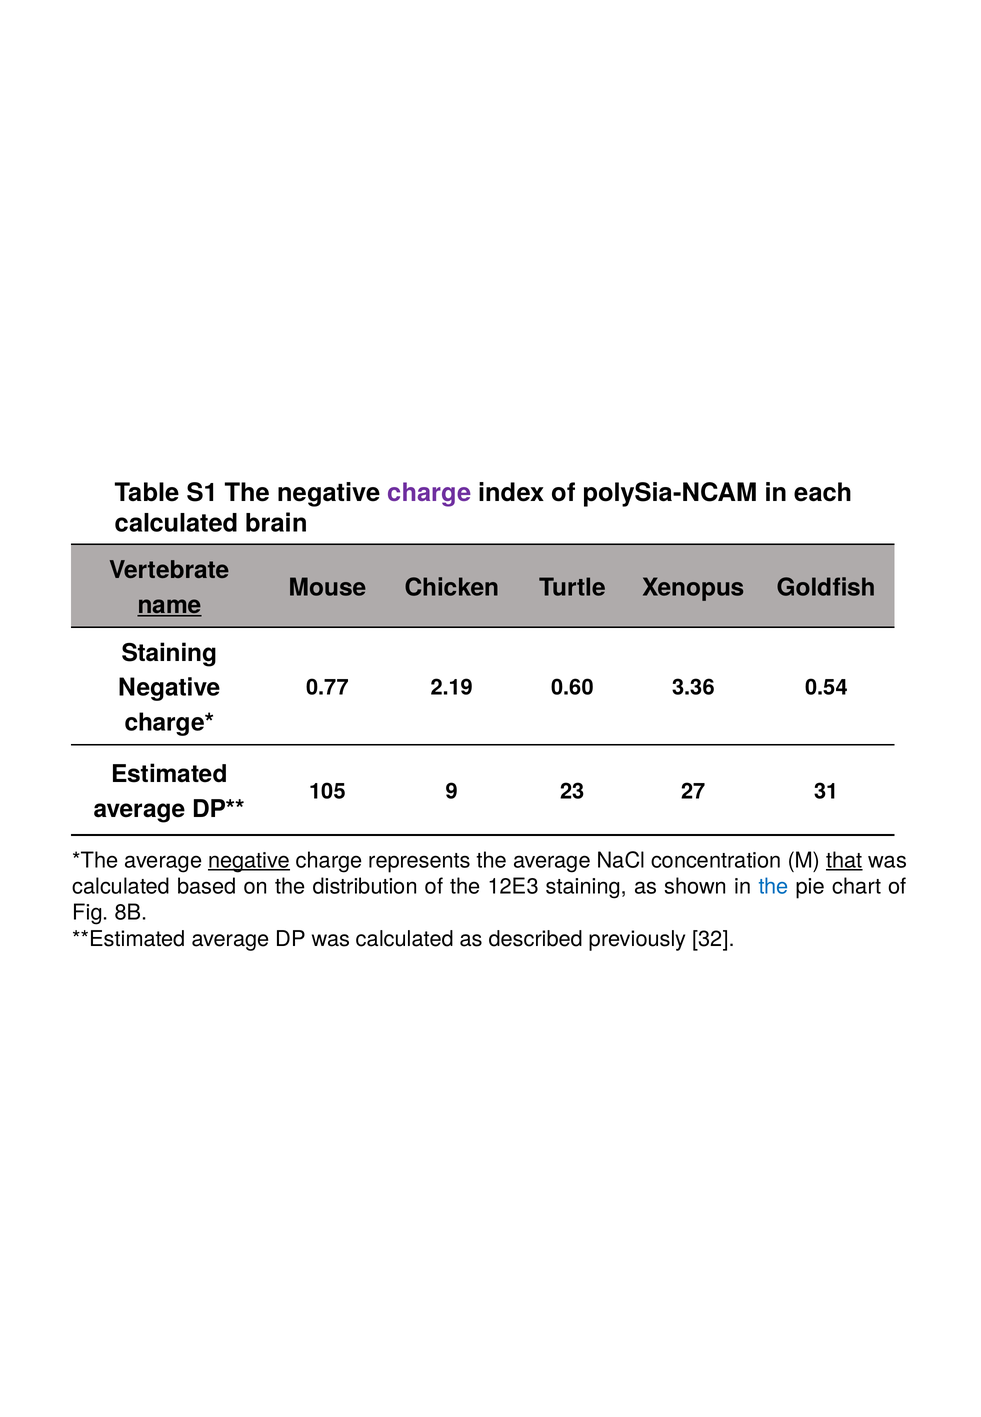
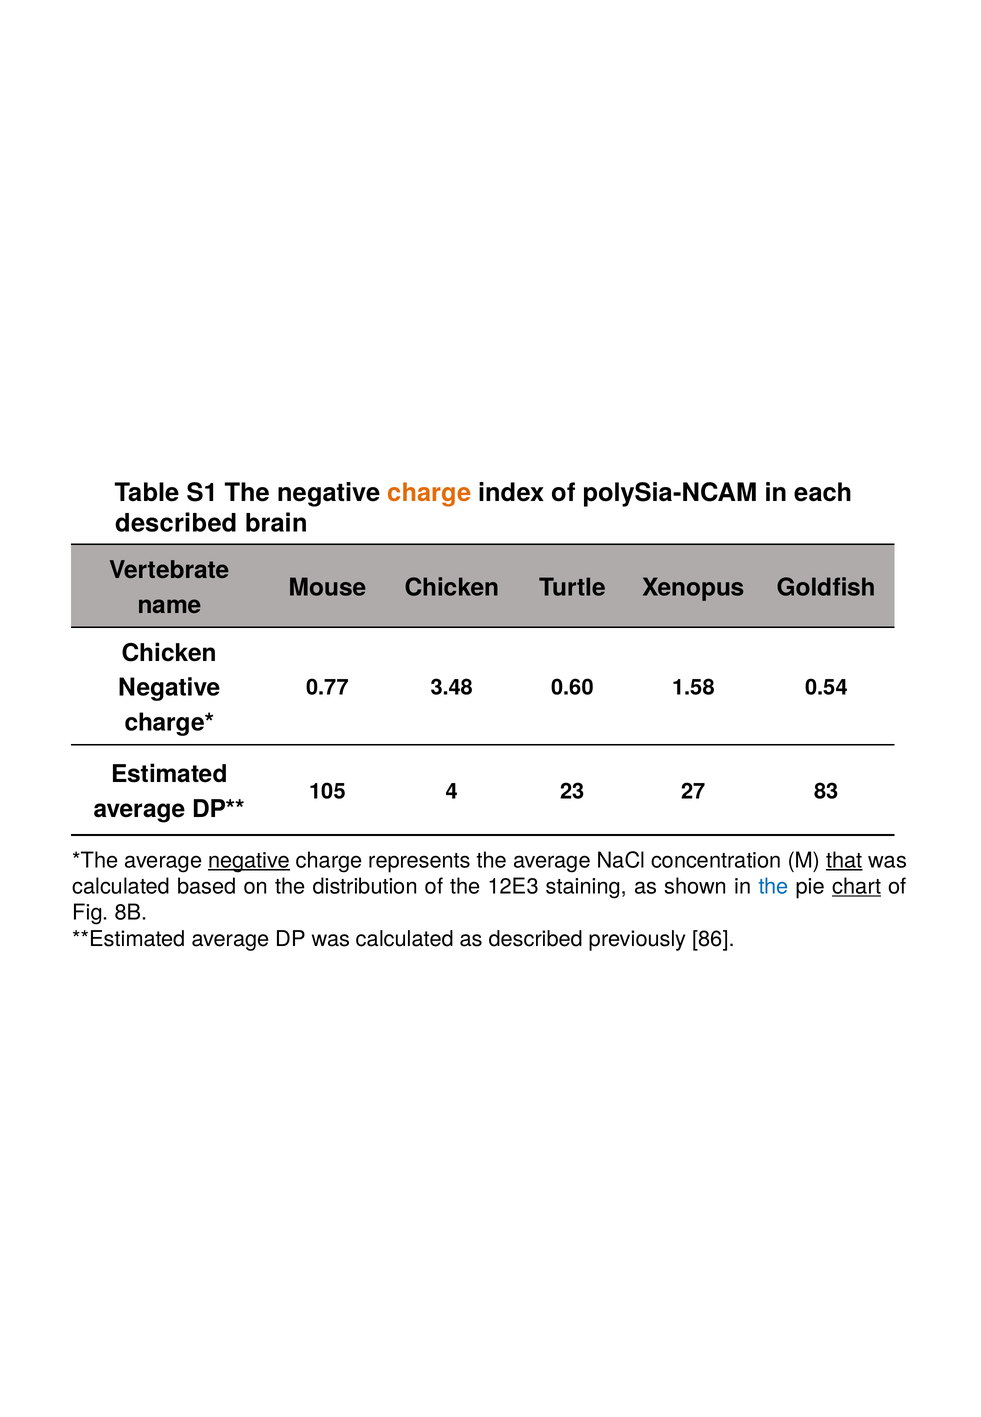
charge at (429, 493) colour: purple -> orange
calculated at (177, 523): calculated -> described
name underline: present -> none
Staining at (169, 653): Staining -> Chicken
2.19: 2.19 -> 3.48
3.36: 3.36 -> 1.58
9: 9 -> 4
31: 31 -> 83
chart underline: none -> present
32: 32 -> 86
